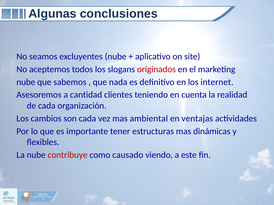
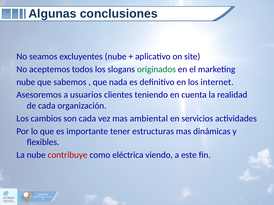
originados colour: red -> green
cantidad: cantidad -> usuarios
ventajas: ventajas -> servicios
causado: causado -> eléctrica
